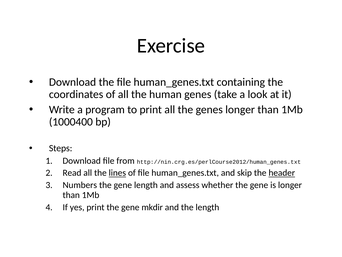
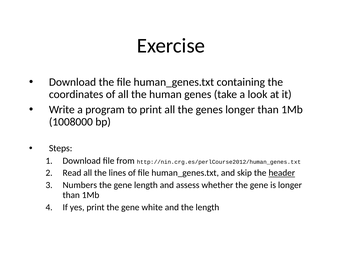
1000400: 1000400 -> 1008000
lines underline: present -> none
mkdir: mkdir -> white
